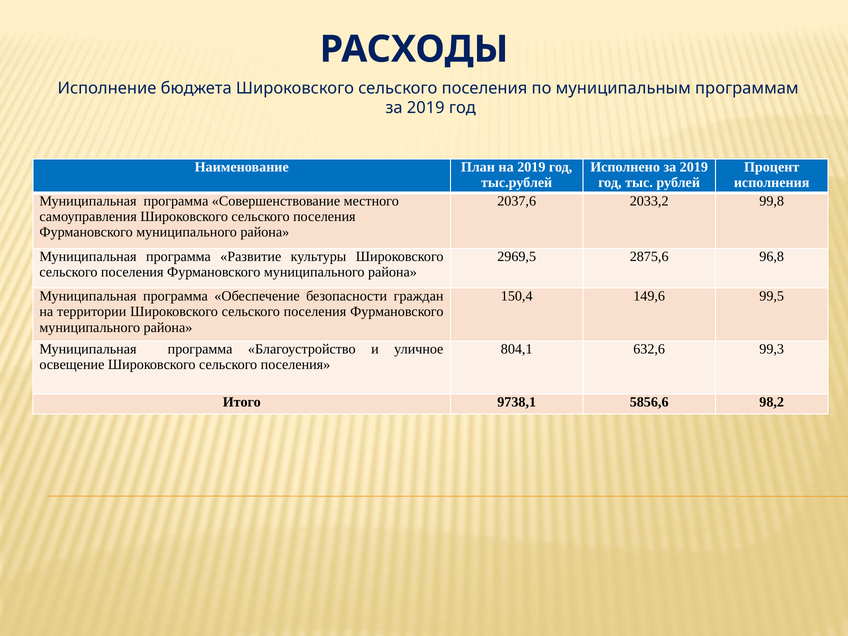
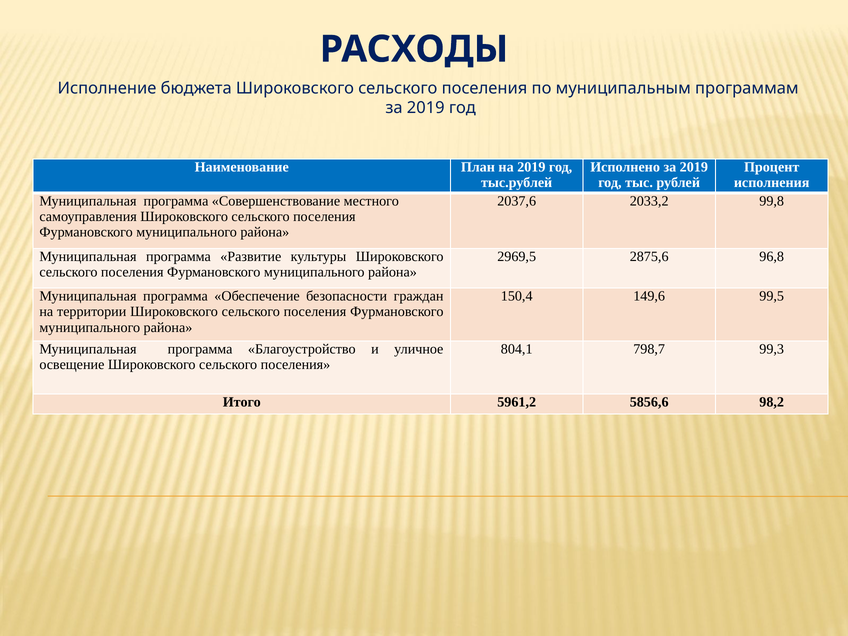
632,6: 632,6 -> 798,7
9738,1: 9738,1 -> 5961,2
